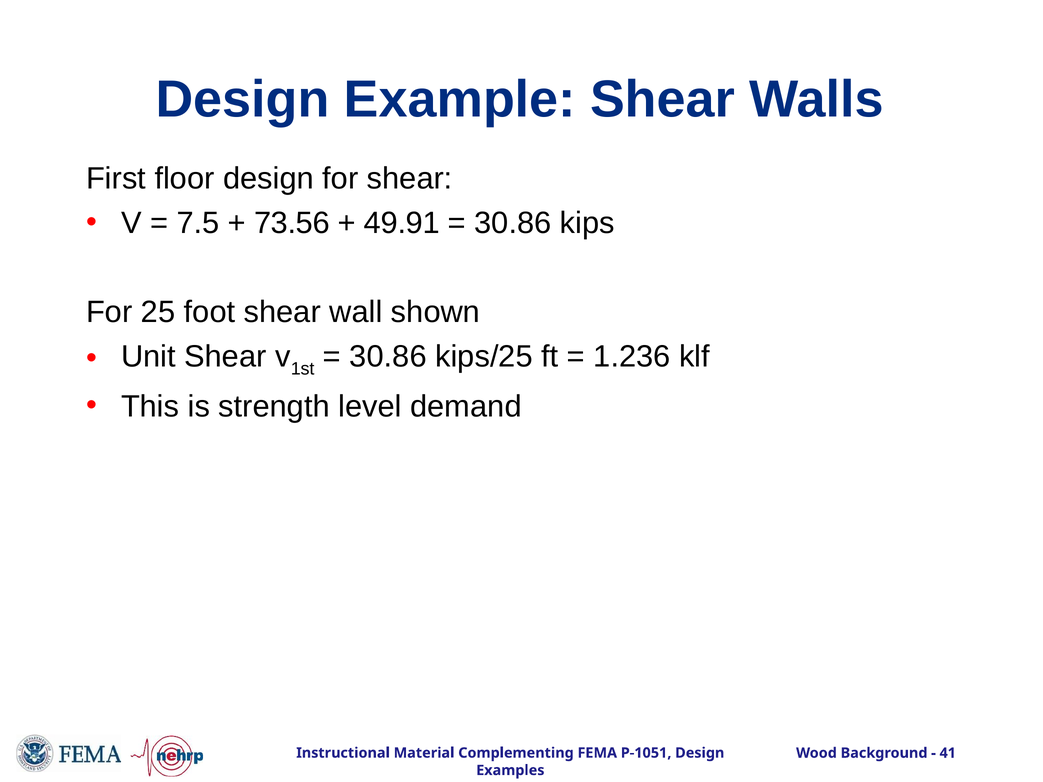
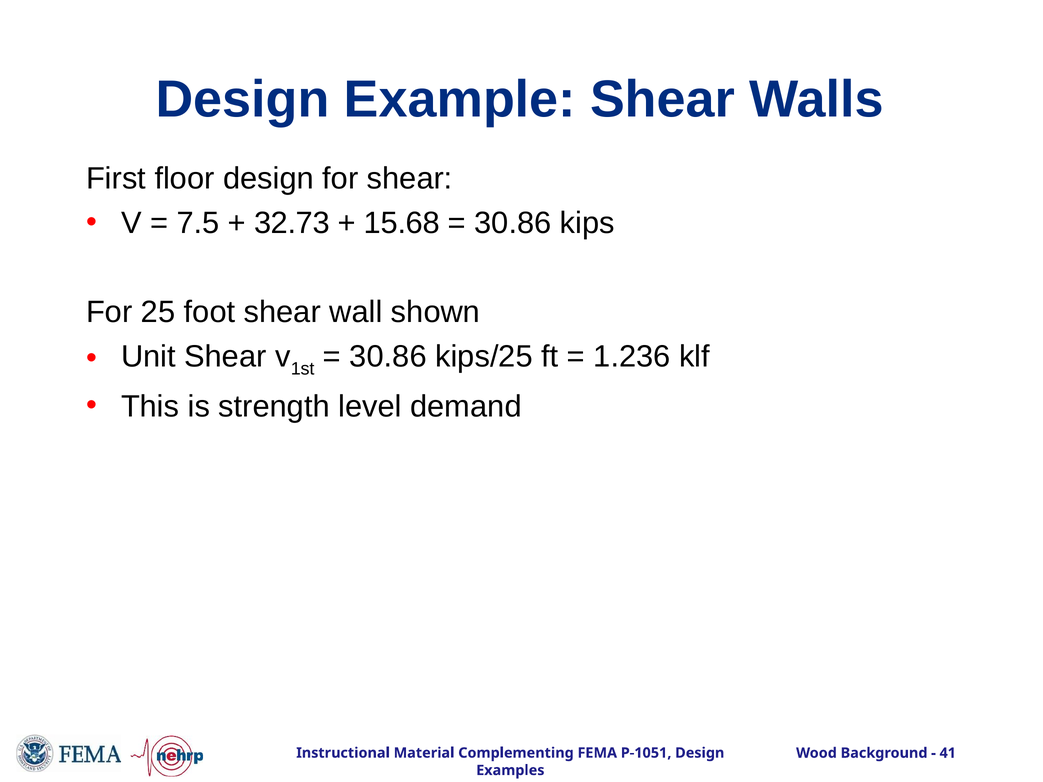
73.56: 73.56 -> 32.73
49.91: 49.91 -> 15.68
